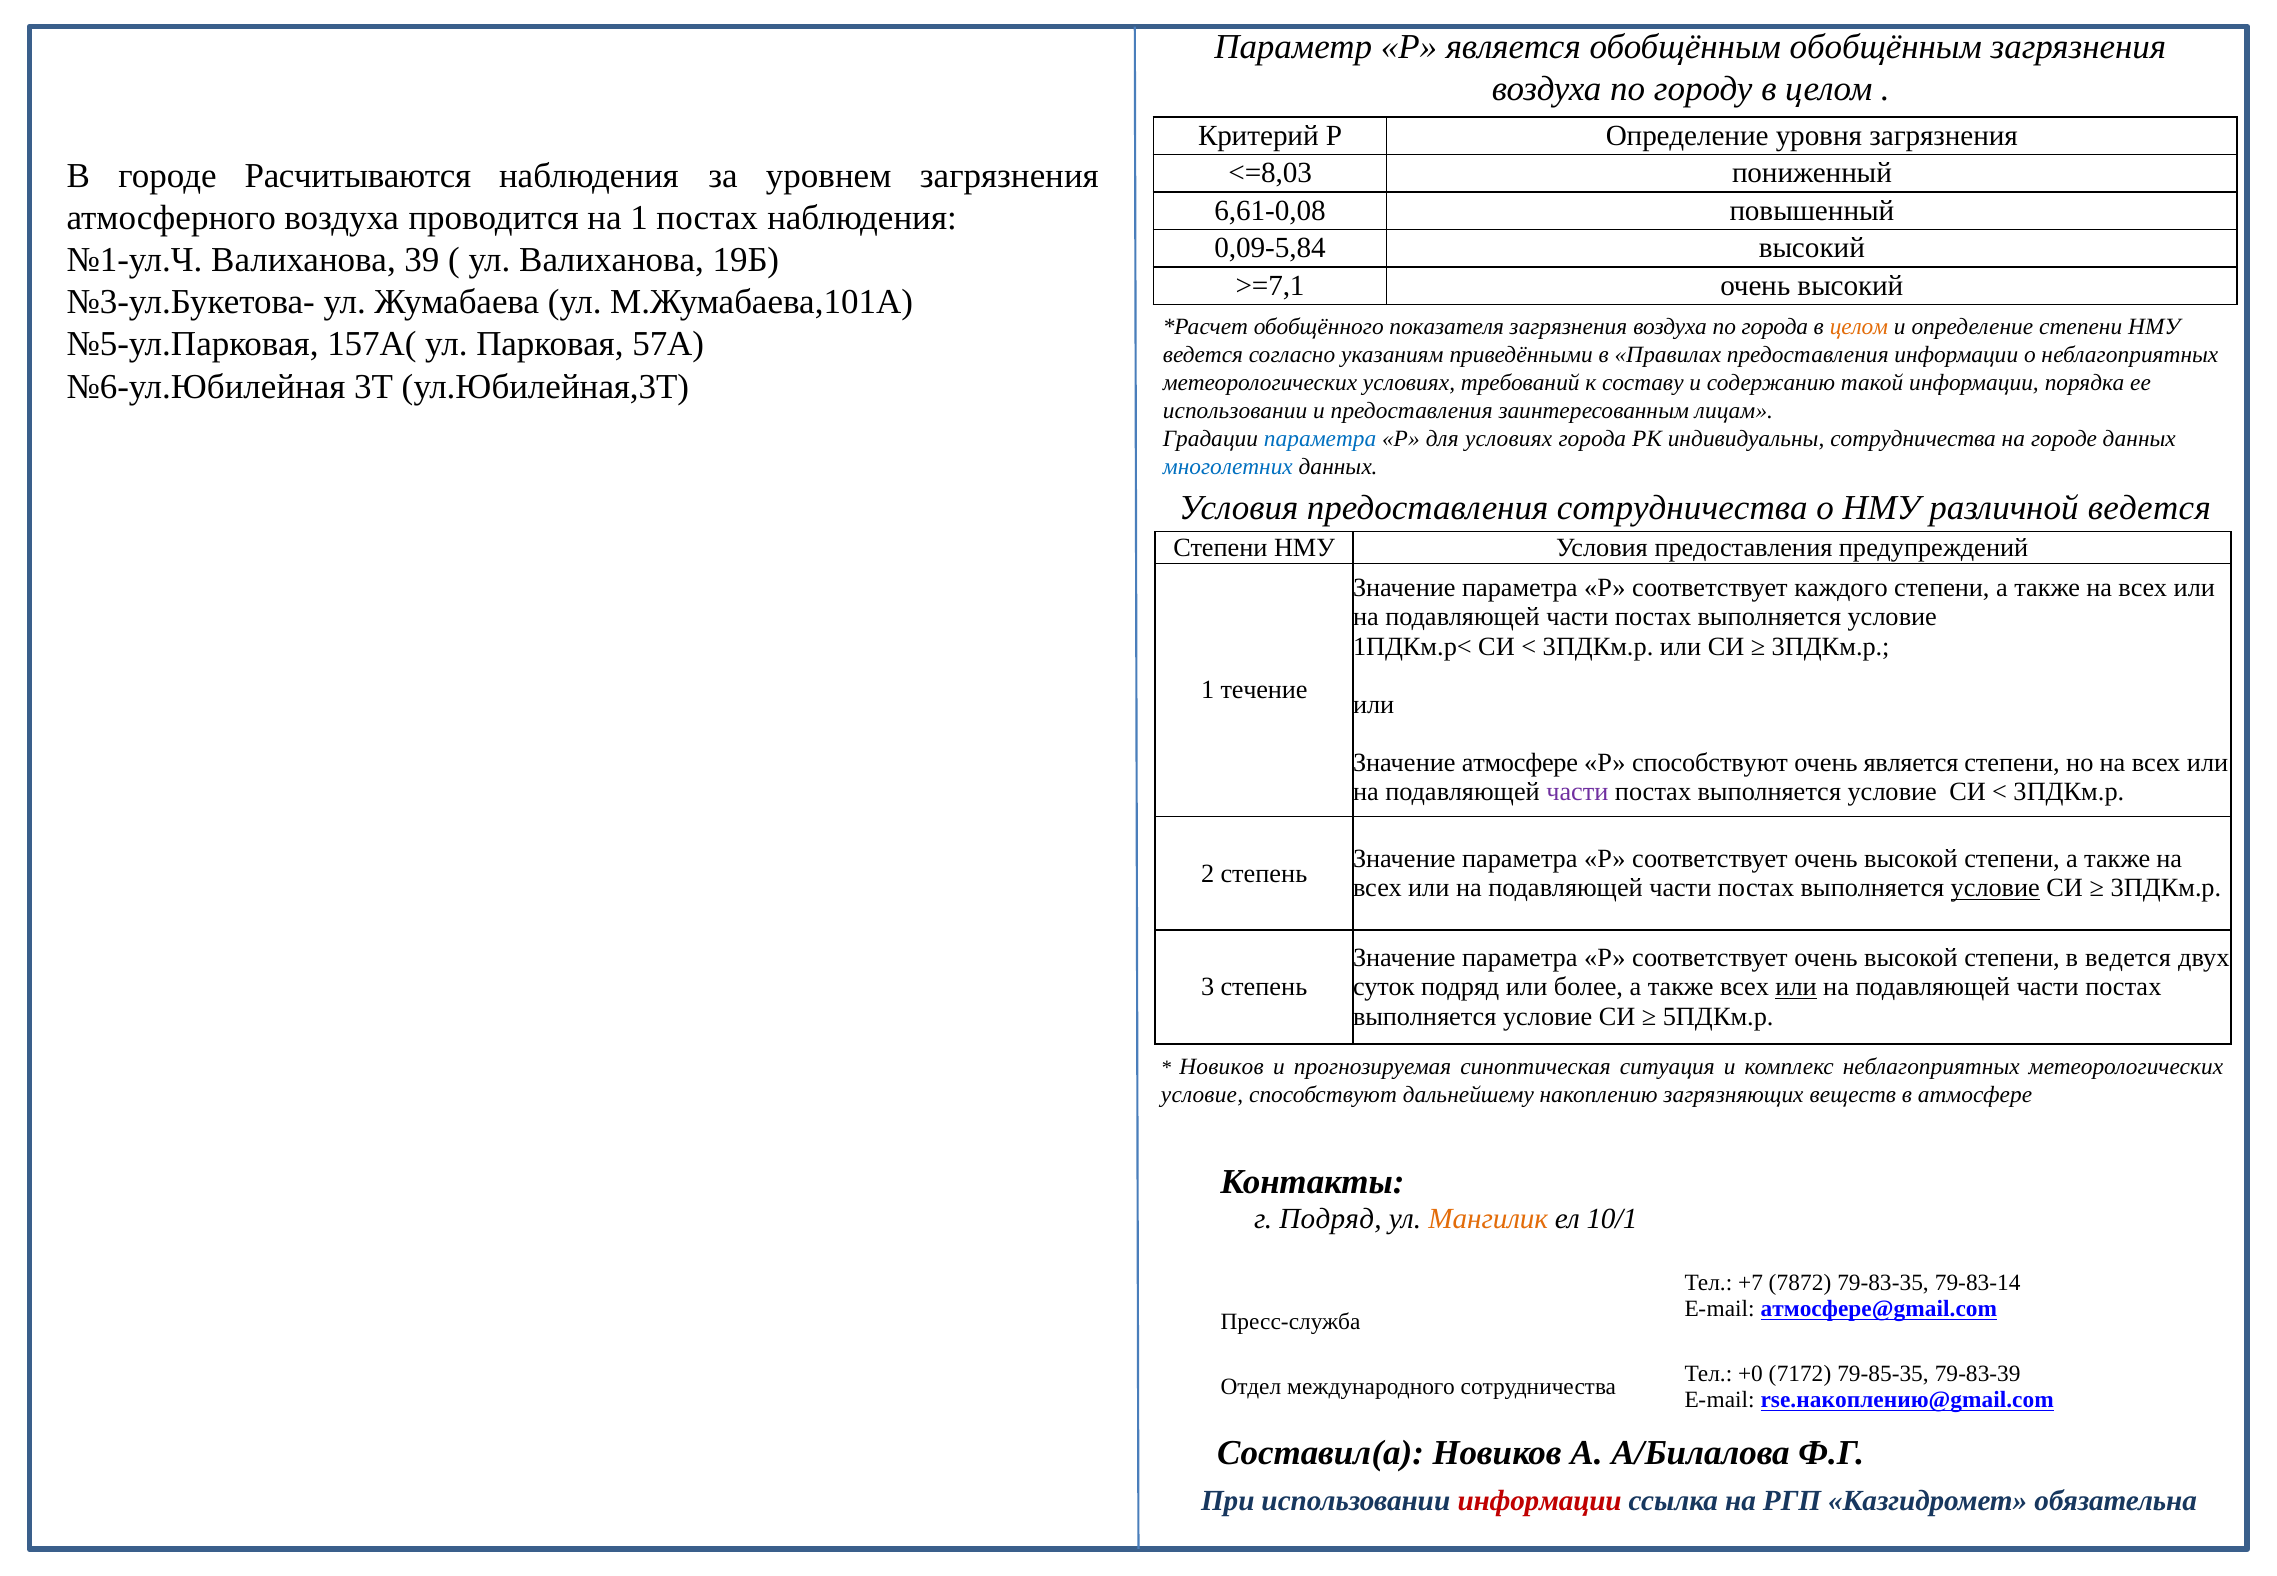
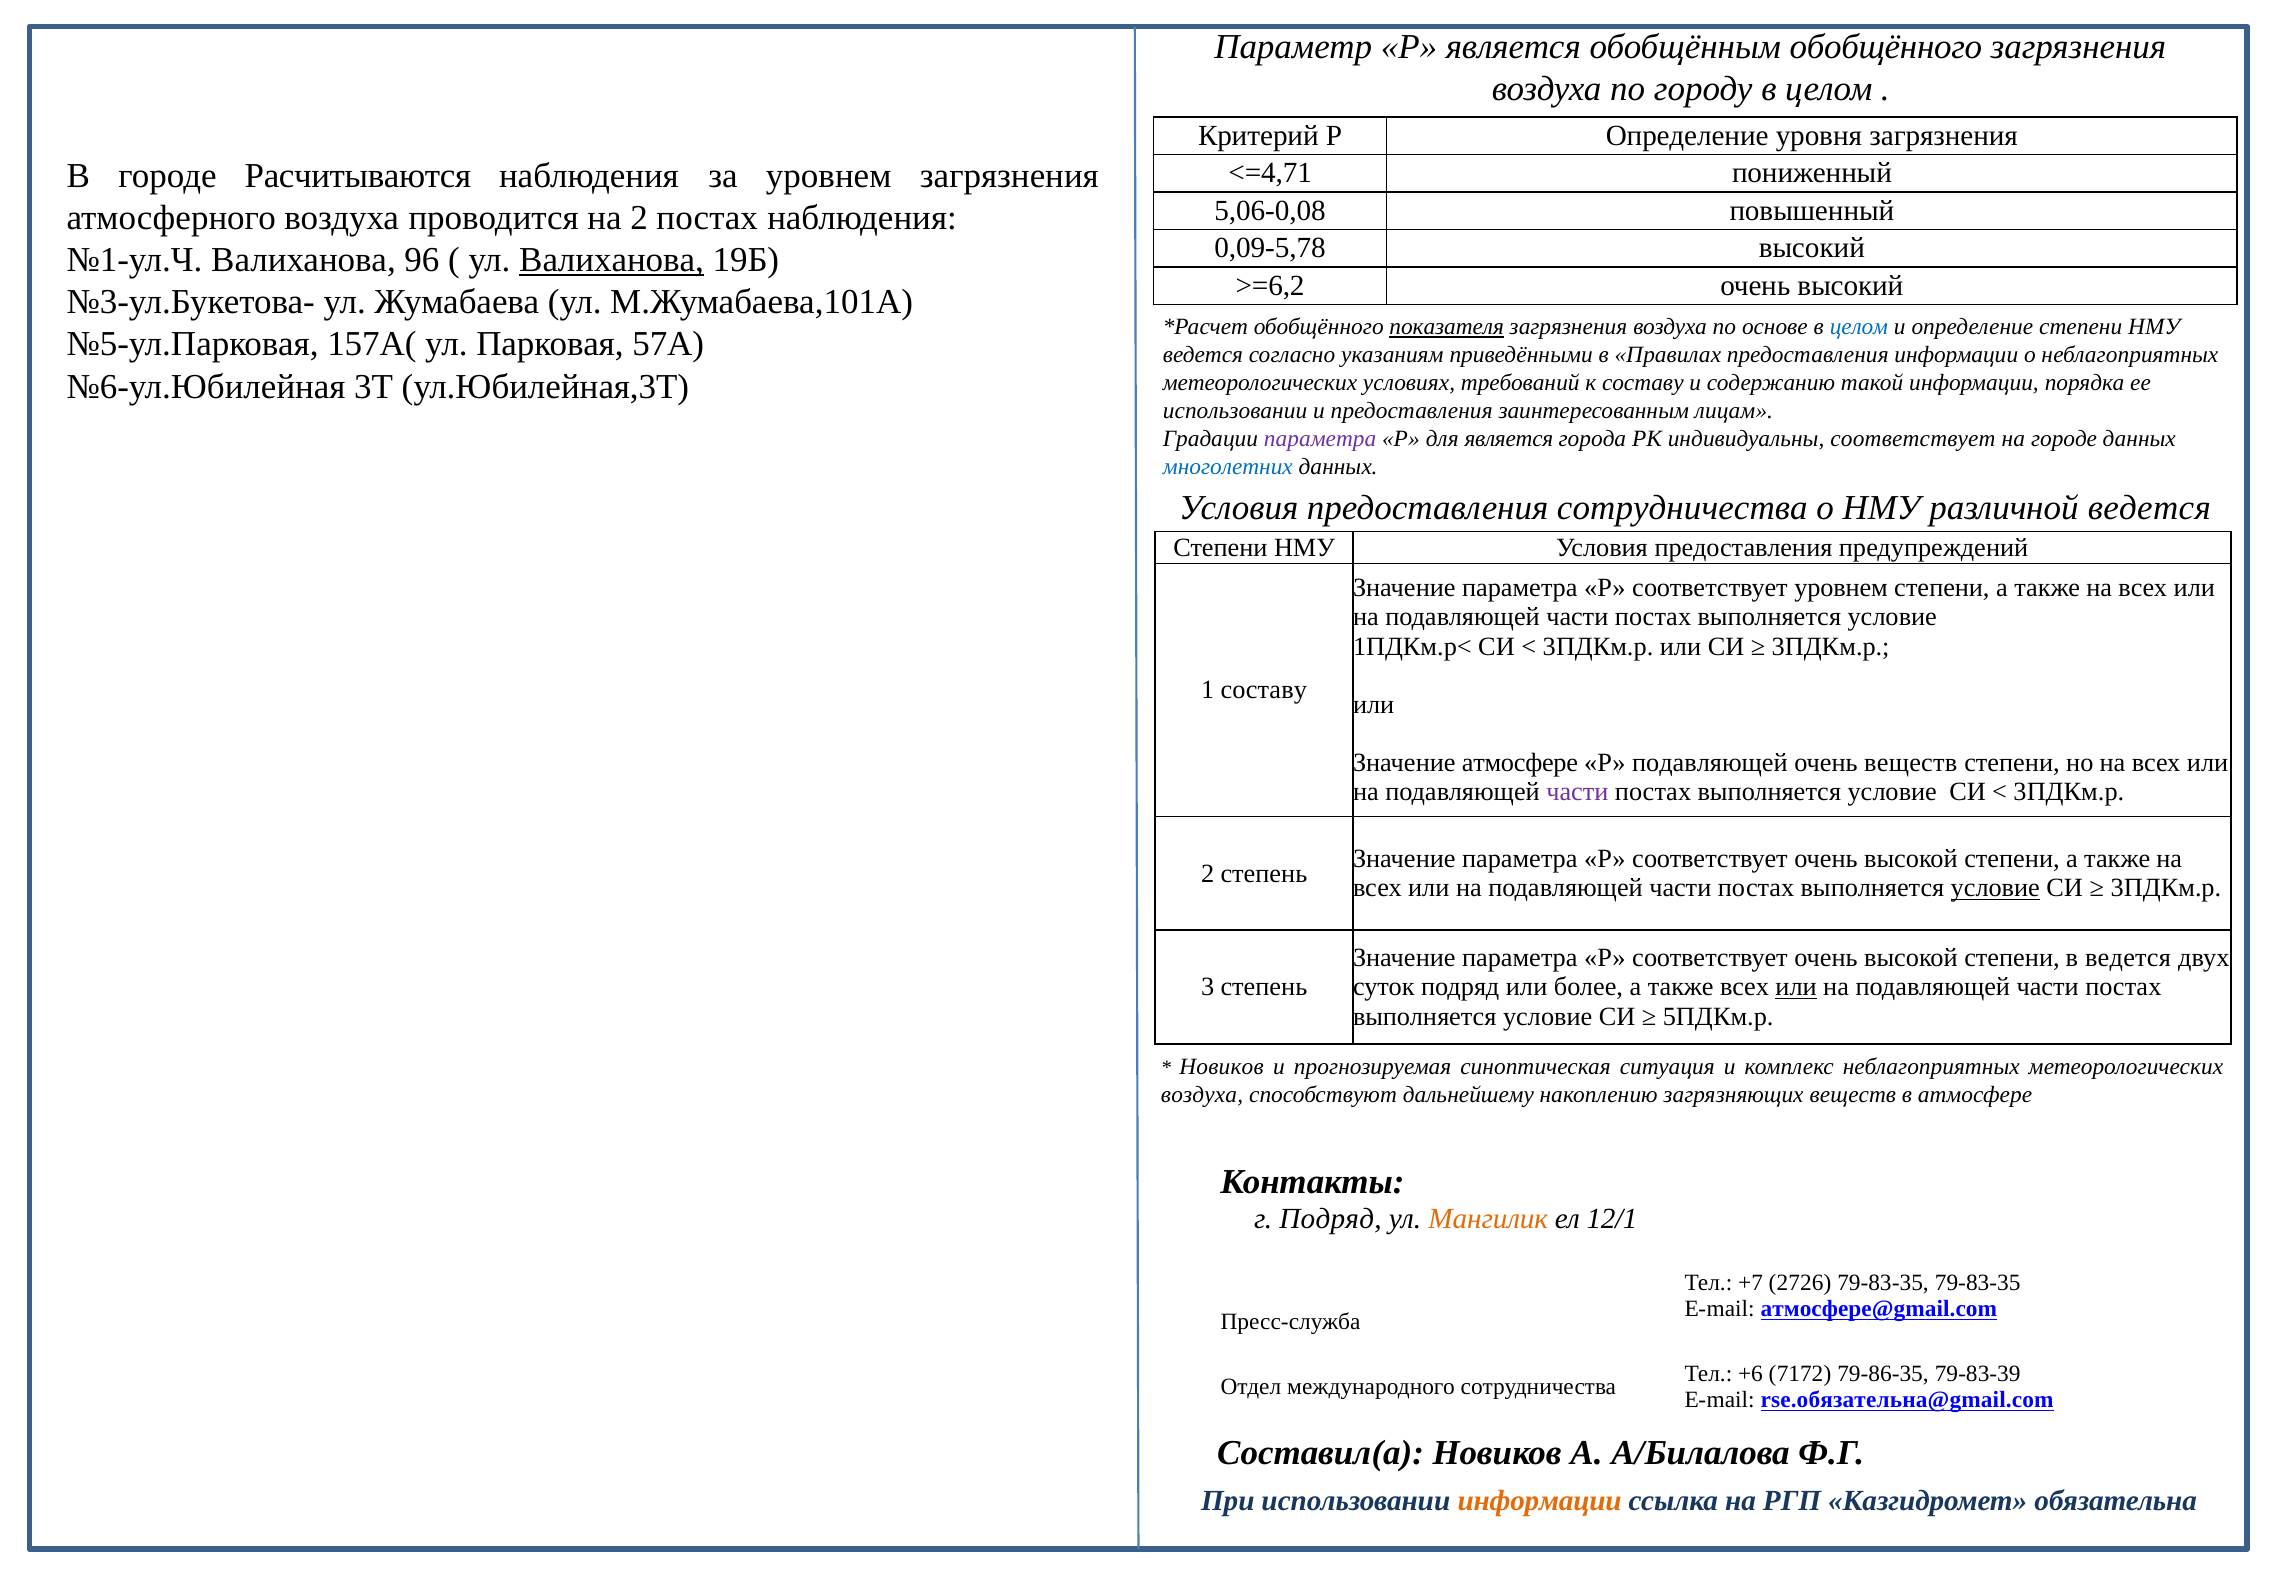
обобщённым обобщённым: обобщённым -> обобщённого
<=8,03: <=8,03 -> <=4,71
6,61-0,08: 6,61-0,08 -> 5,06-0,08
на 1: 1 -> 2
0,09-5,84: 0,09-5,84 -> 0,09-5,78
39: 39 -> 96
Валиханова at (612, 260) underline: none -> present
>=7,1: >=7,1 -> >=6,2
показателя underline: none -> present
по города: города -> основе
целом at (1859, 327) colour: orange -> blue
параметра at (1320, 439) colour: blue -> purple
для условиях: условиях -> является
индивидуальны сотрудничества: сотрудничества -> соответствует
соответствует каждого: каждого -> уровнем
1 течение: течение -> составу
Р способствуют: способствуют -> подавляющей
очень является: является -> веществ
условие at (1202, 1095): условие -> воздуха
10/1: 10/1 -> 12/1
7872: 7872 -> 2726
79-83-35 79-83-14: 79-83-14 -> 79-83-35
+0: +0 -> +6
79-85-35: 79-85-35 -> 79-86-35
rse.накоплению@gmail.com: rse.накоплению@gmail.com -> rse.обязательна@gmail.com
информации at (1540, 1501) colour: red -> orange
